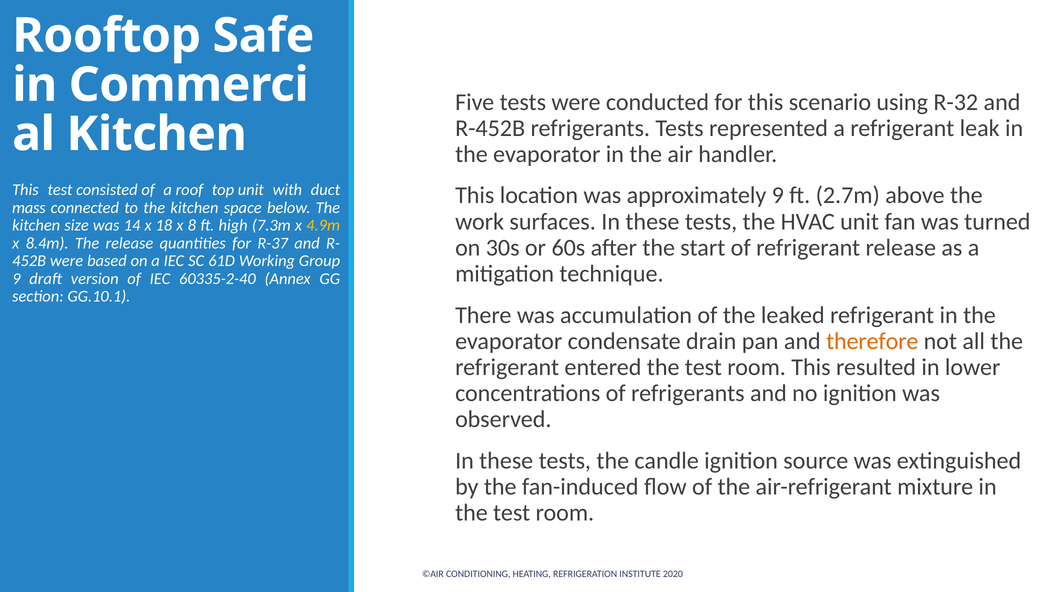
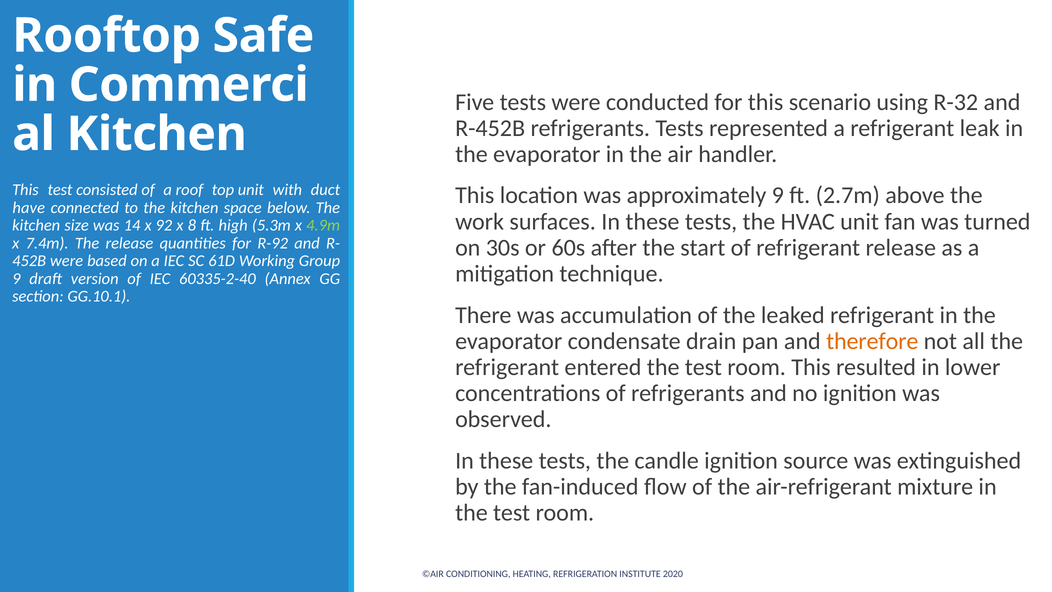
mass: mass -> have
18: 18 -> 92
7.3m: 7.3m -> 5.3m
4.9m colour: yellow -> light green
8.4m: 8.4m -> 7.4m
R-37: R-37 -> R-92
